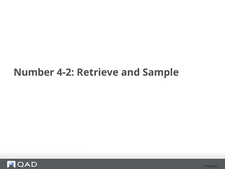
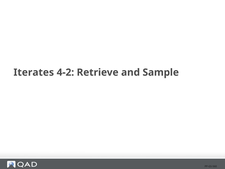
Number: Number -> Iterates
